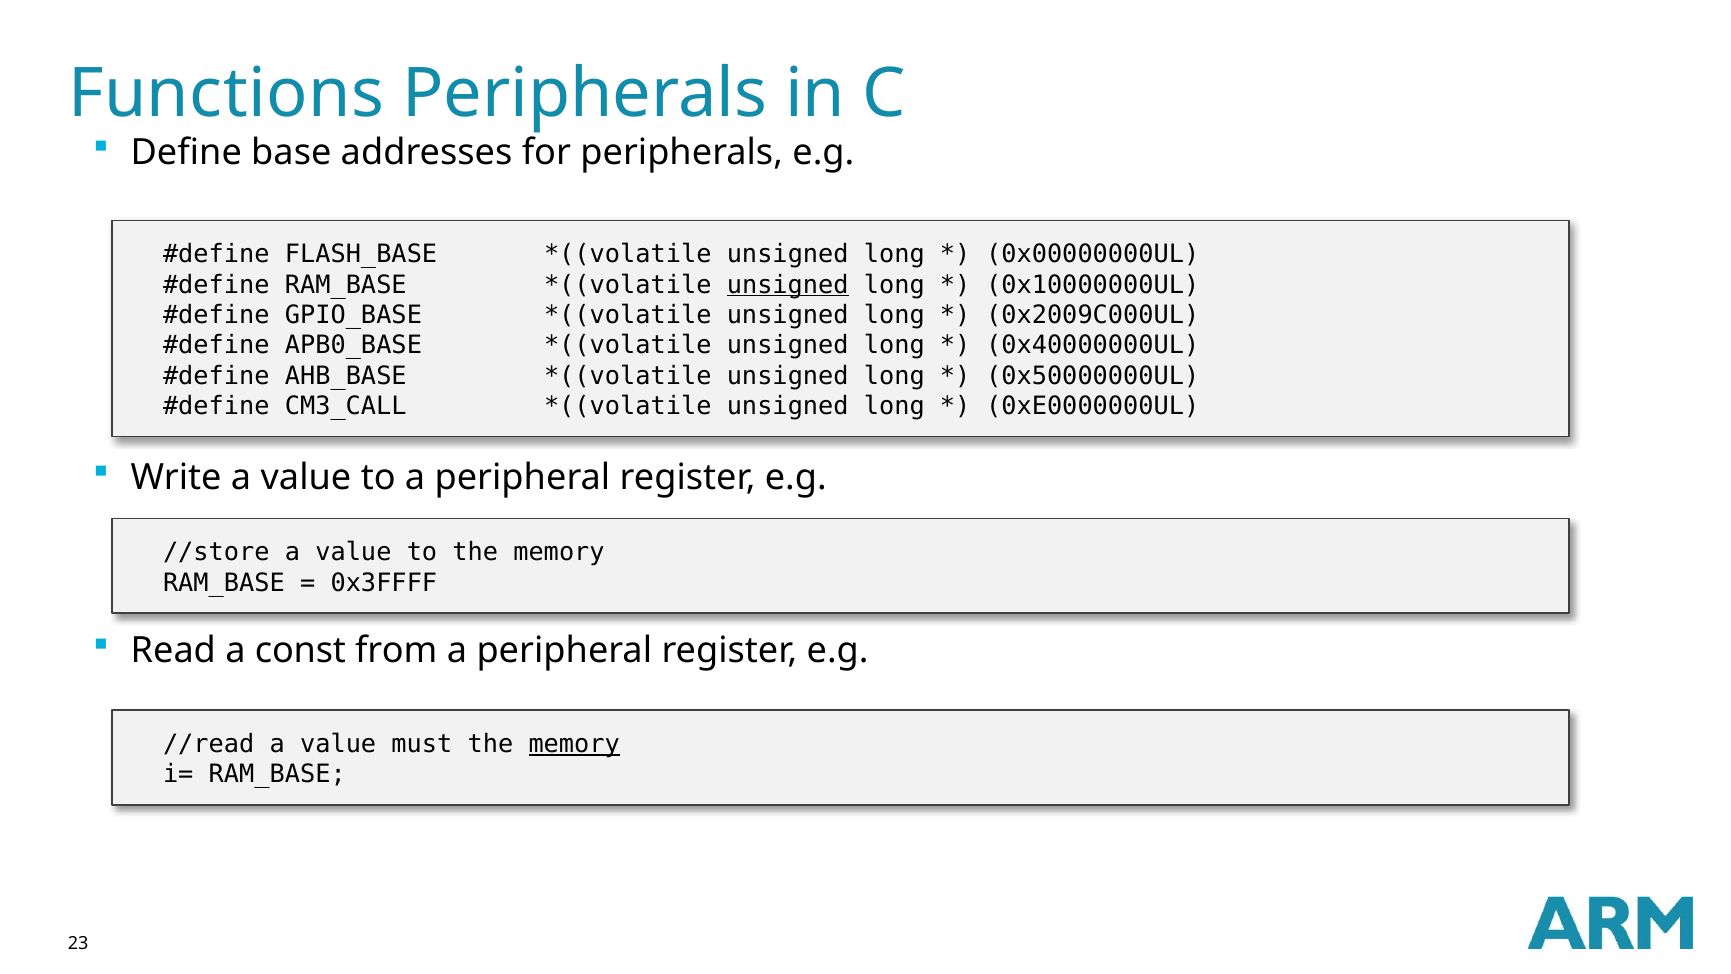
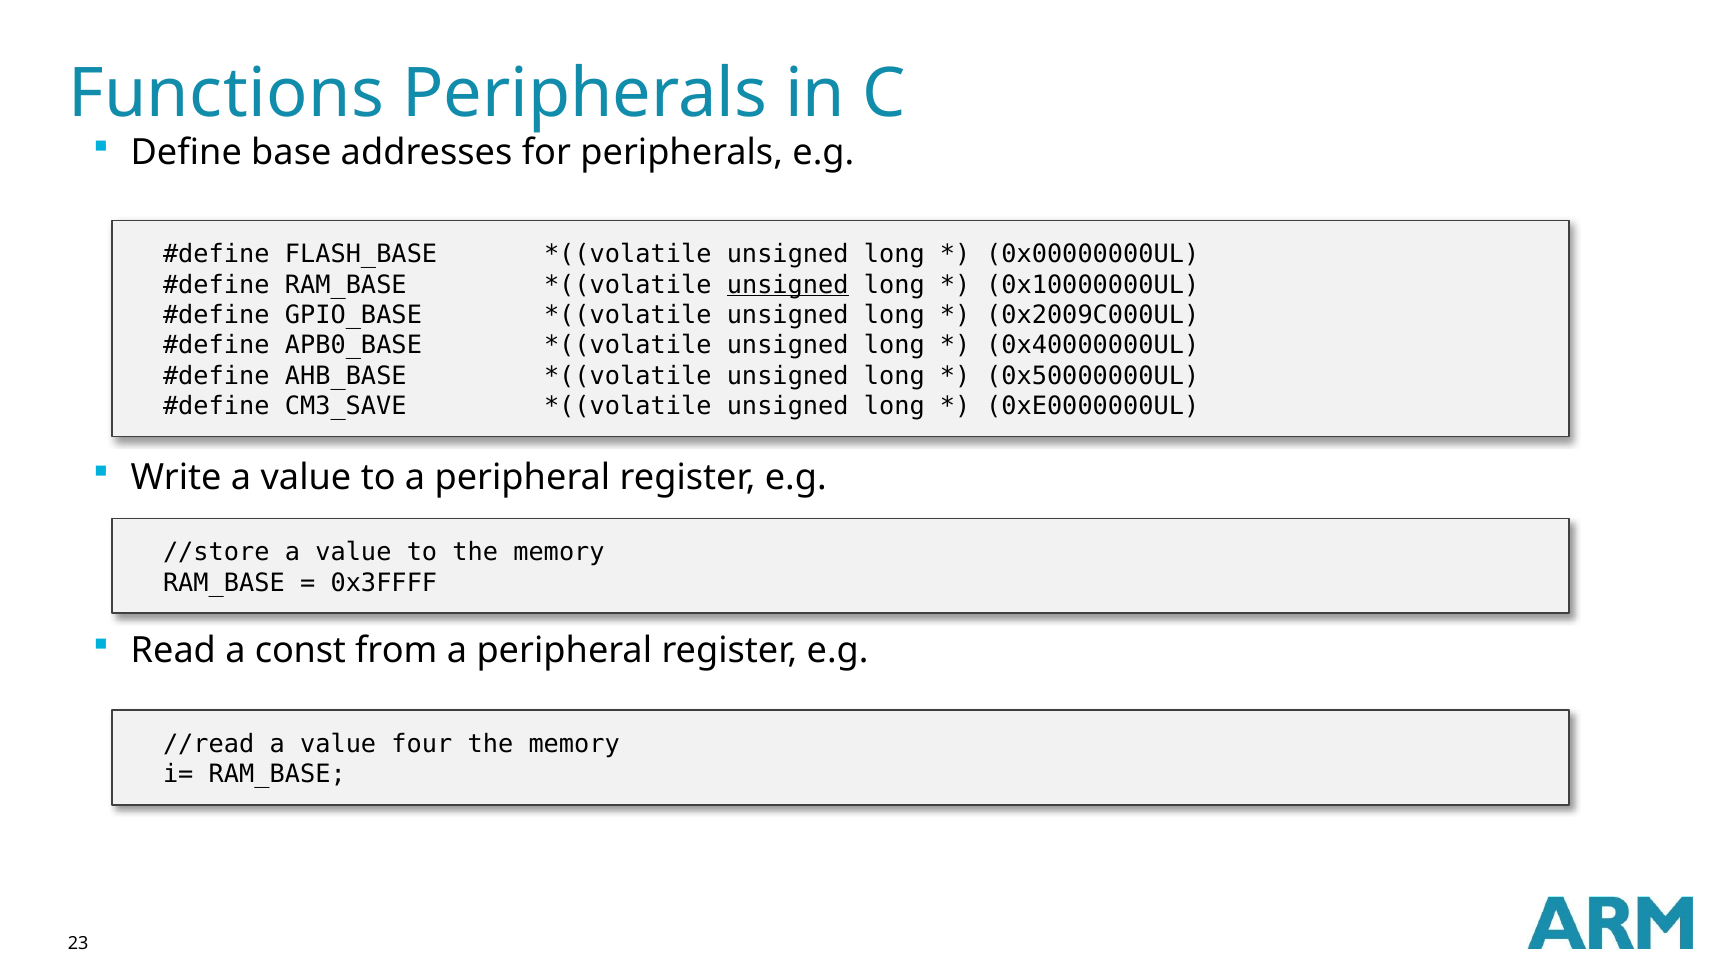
CM3_CALL: CM3_CALL -> CM3_SAVE
must: must -> four
memory at (574, 744) underline: present -> none
